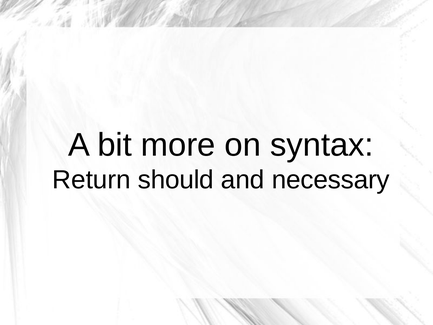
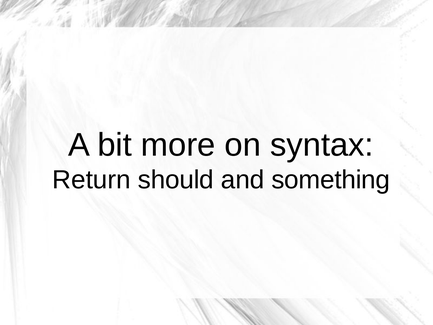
necessary: necessary -> something
